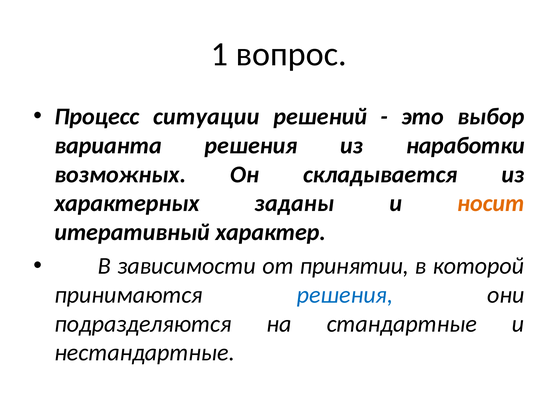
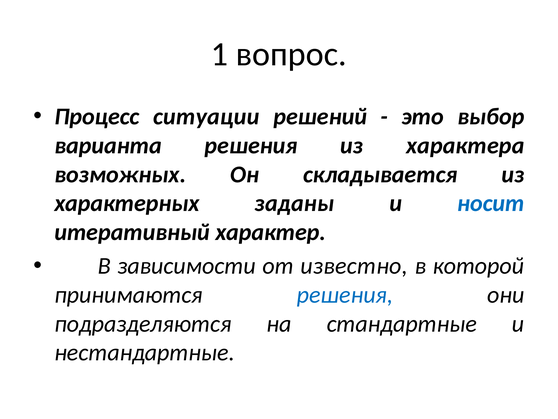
наработки: наработки -> характера
носит colour: orange -> blue
принятии: принятии -> известно
